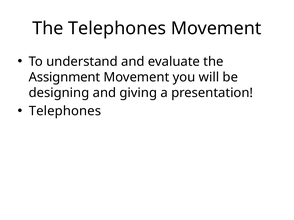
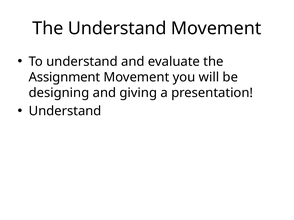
The Telephones: Telephones -> Understand
Telephones at (65, 111): Telephones -> Understand
